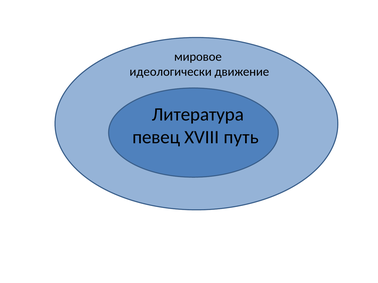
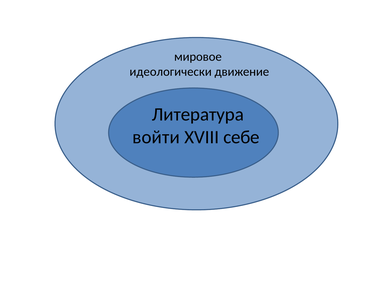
певец: певец -> войти
путь: путь -> себе
